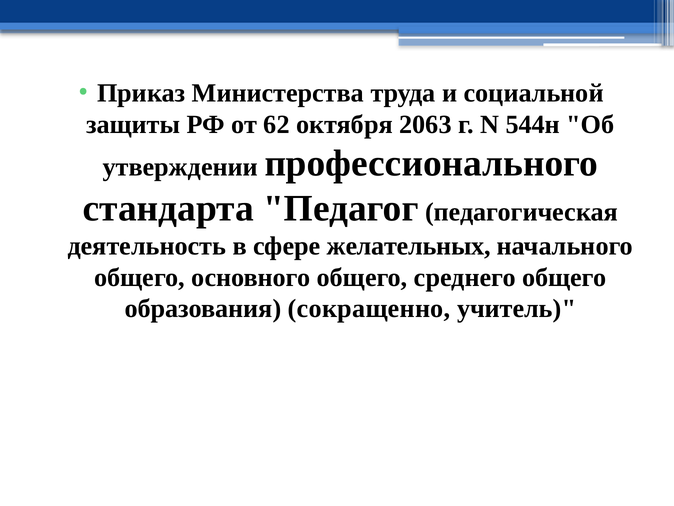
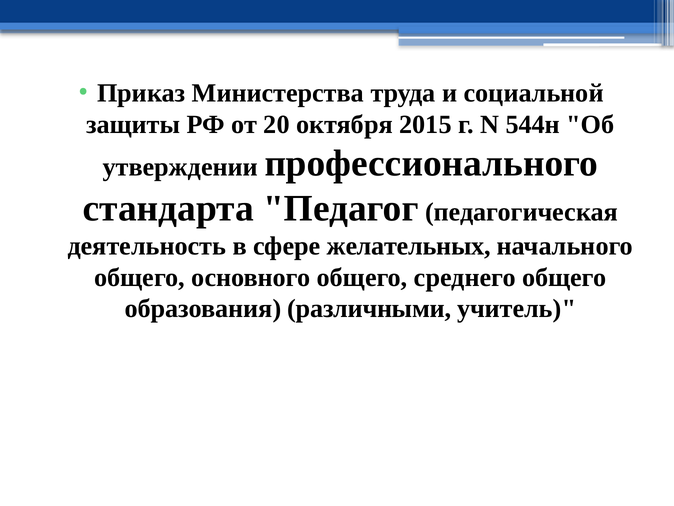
62: 62 -> 20
2063: 2063 -> 2015
сокращенно: сокращенно -> различными
